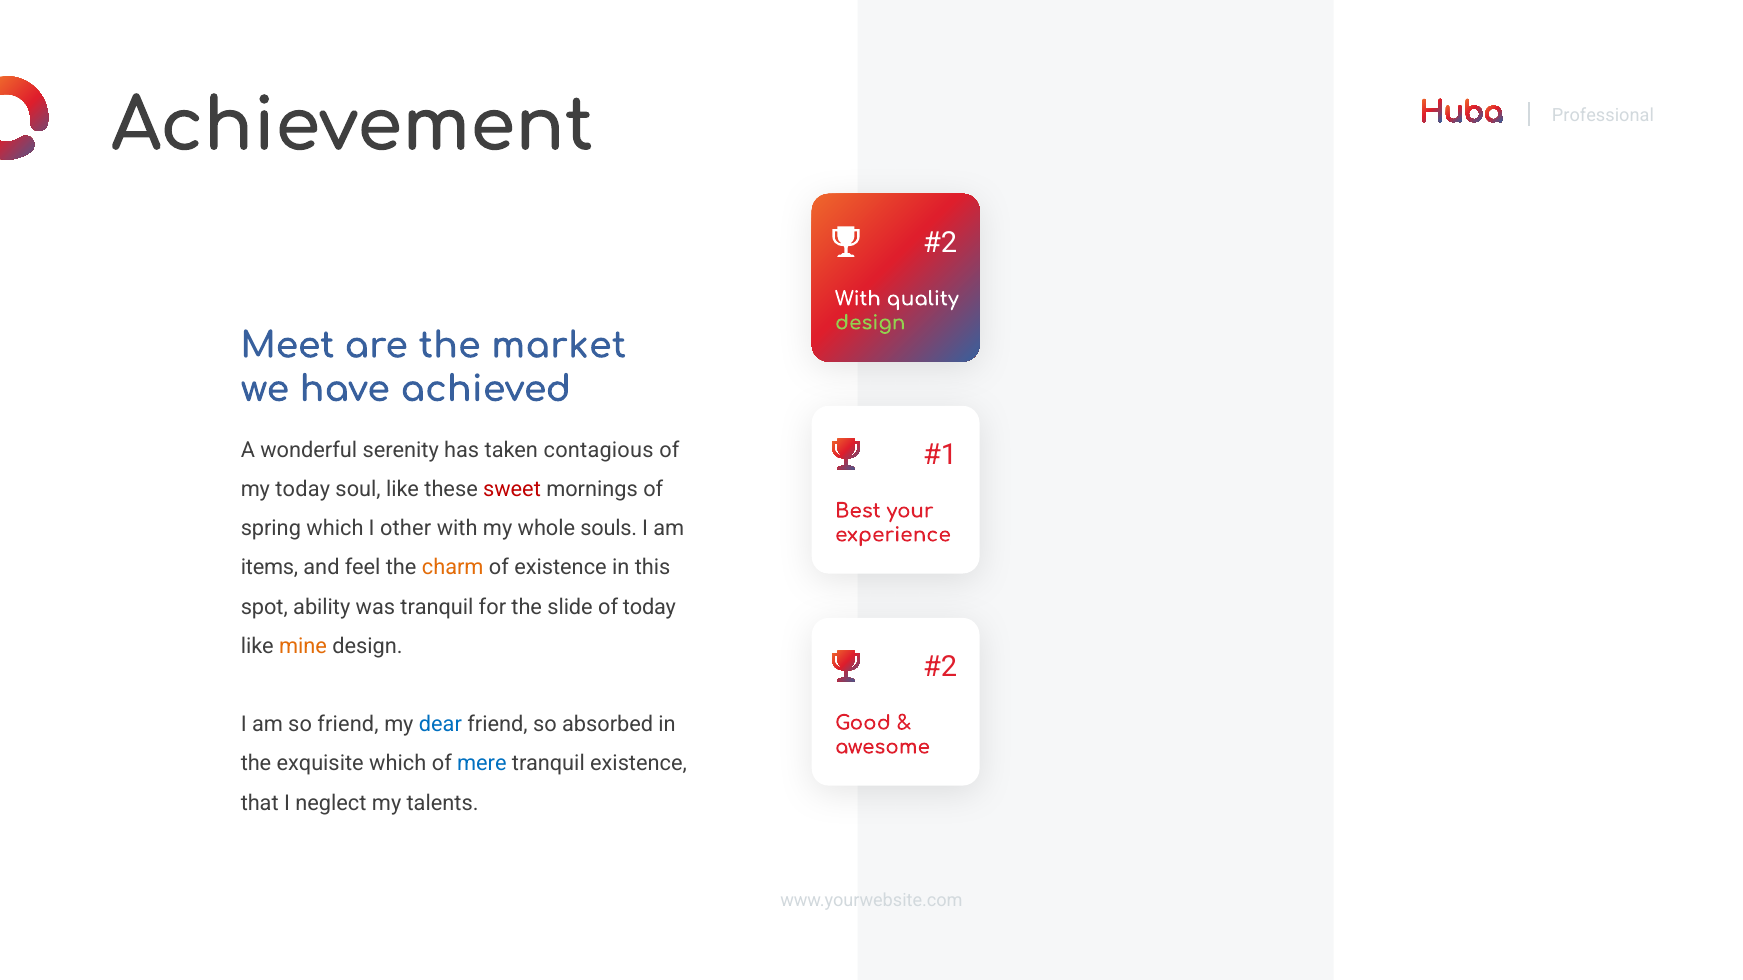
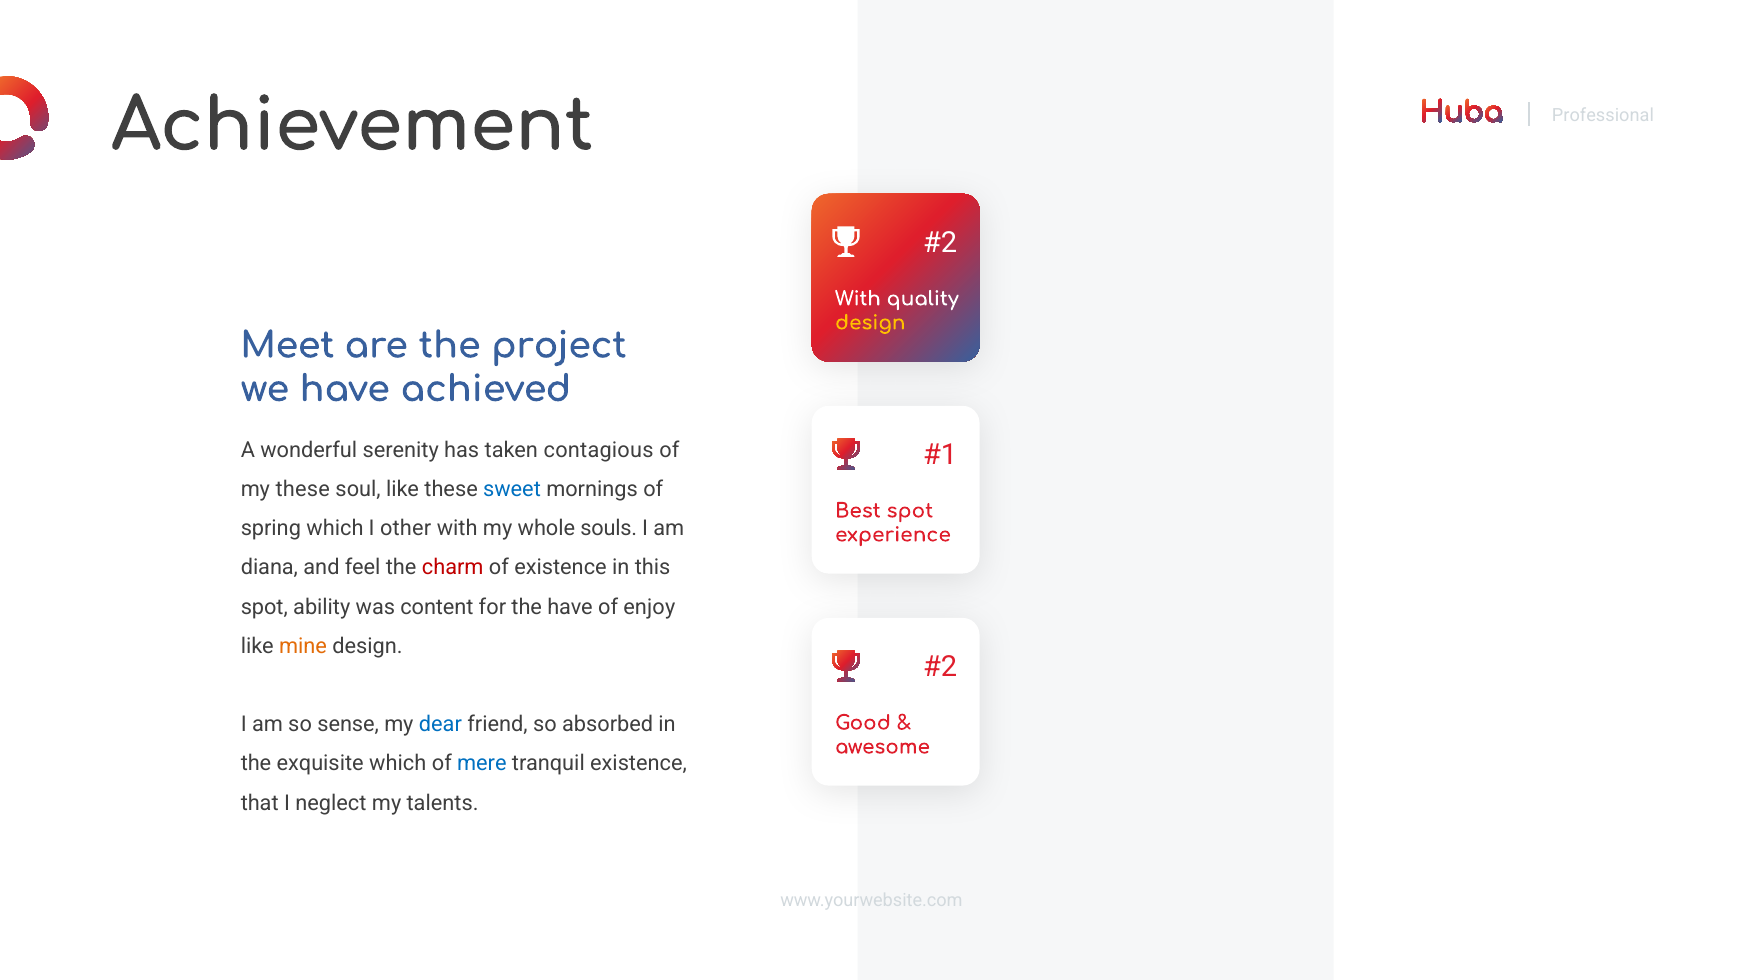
design at (870, 323) colour: light green -> yellow
market: market -> project
my today: today -> these
sweet colour: red -> blue
Best your: your -> spot
items: items -> diana
charm colour: orange -> red
was tranquil: tranquil -> content
the slide: slide -> have
of today: today -> enjoy
so friend: friend -> sense
